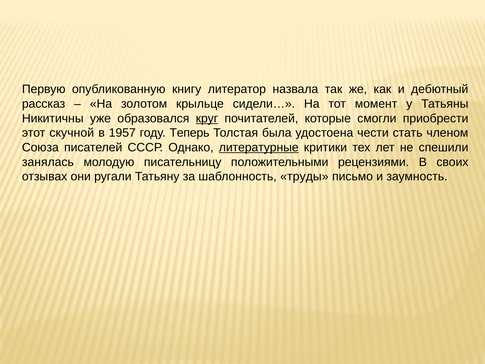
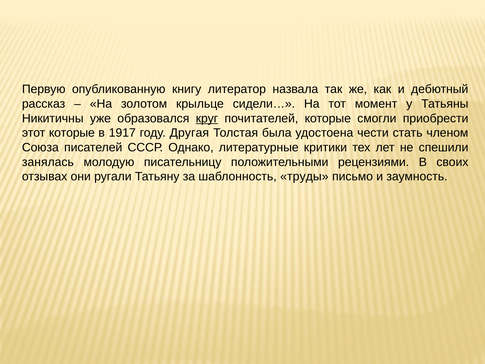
этот скучной: скучной -> которые
1957: 1957 -> 1917
Теперь: Теперь -> Другая
литературные underline: present -> none
